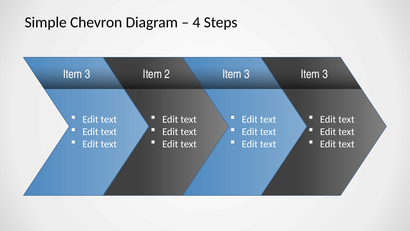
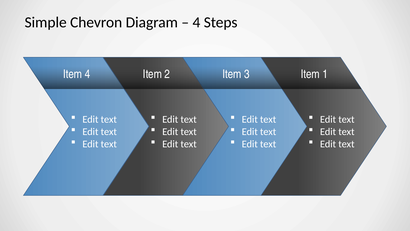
3 at (88, 74): 3 -> 4
3 at (325, 74): 3 -> 1
